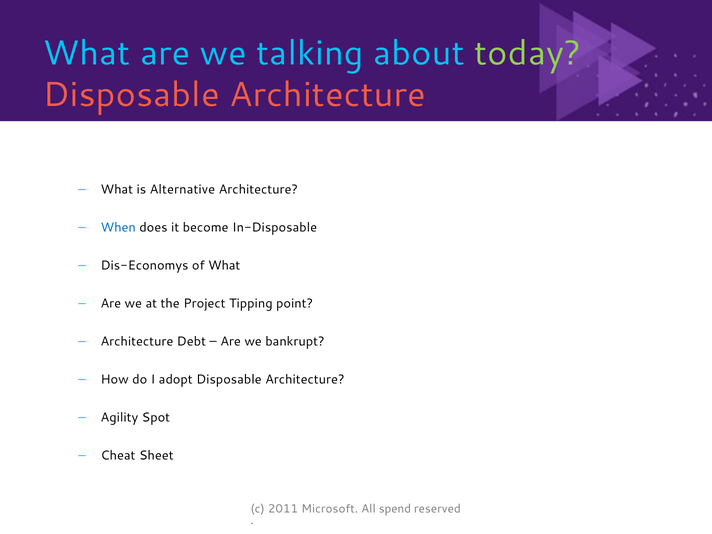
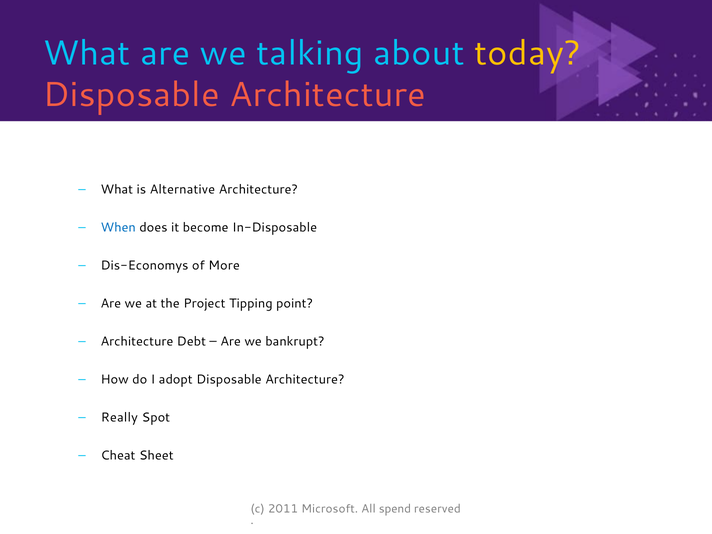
today colour: light green -> yellow
of What: What -> More
Agility: Agility -> Really
